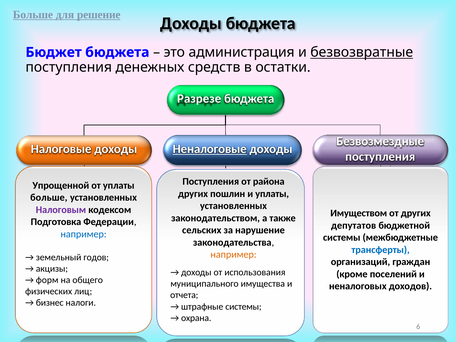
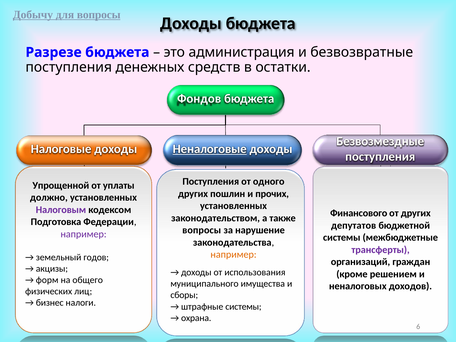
Больше at (33, 15): Больше -> Добычу
для решение: решение -> вопросы
Бюджет: Бюджет -> Разрезе
безвозвратные underline: present -> none
Разрезе: Разрезе -> Фондов
района: района -> одного
и уплаты: уплаты -> прочих
больше at (49, 198): больше -> должно
Имуществом: Имуществом -> Финансового
сельских at (202, 230): сельских -> вопросы
например at (84, 234) colour: blue -> purple
трансферты colour: blue -> purple
поселений: поселений -> решением
отчета: отчета -> сборы
